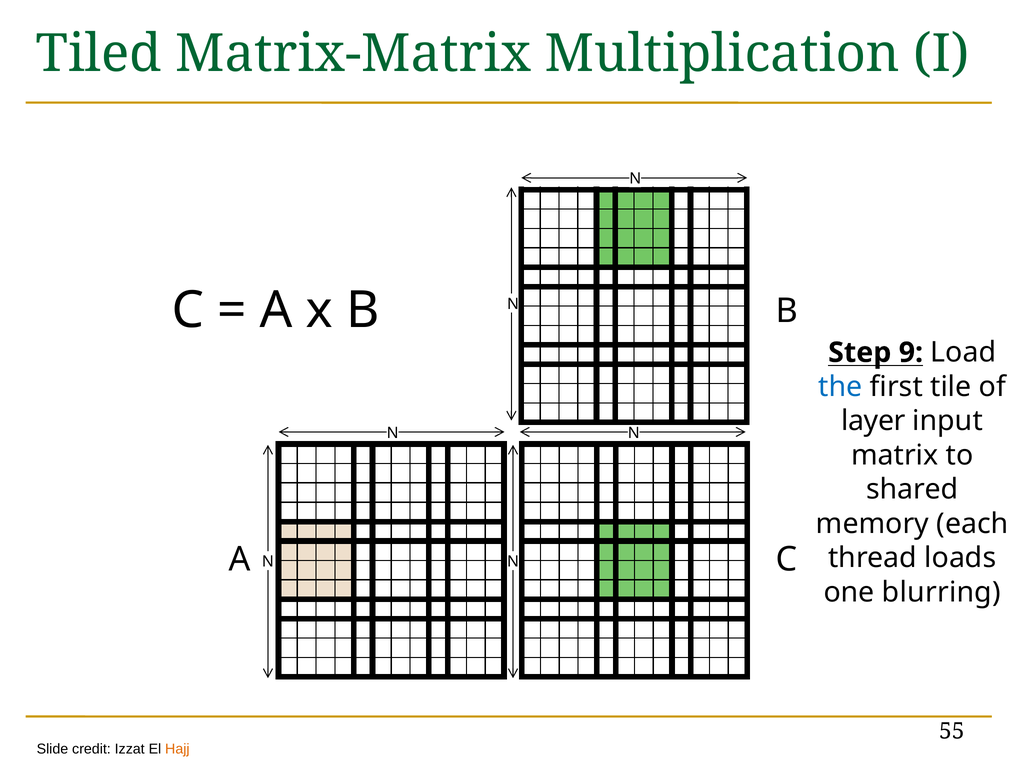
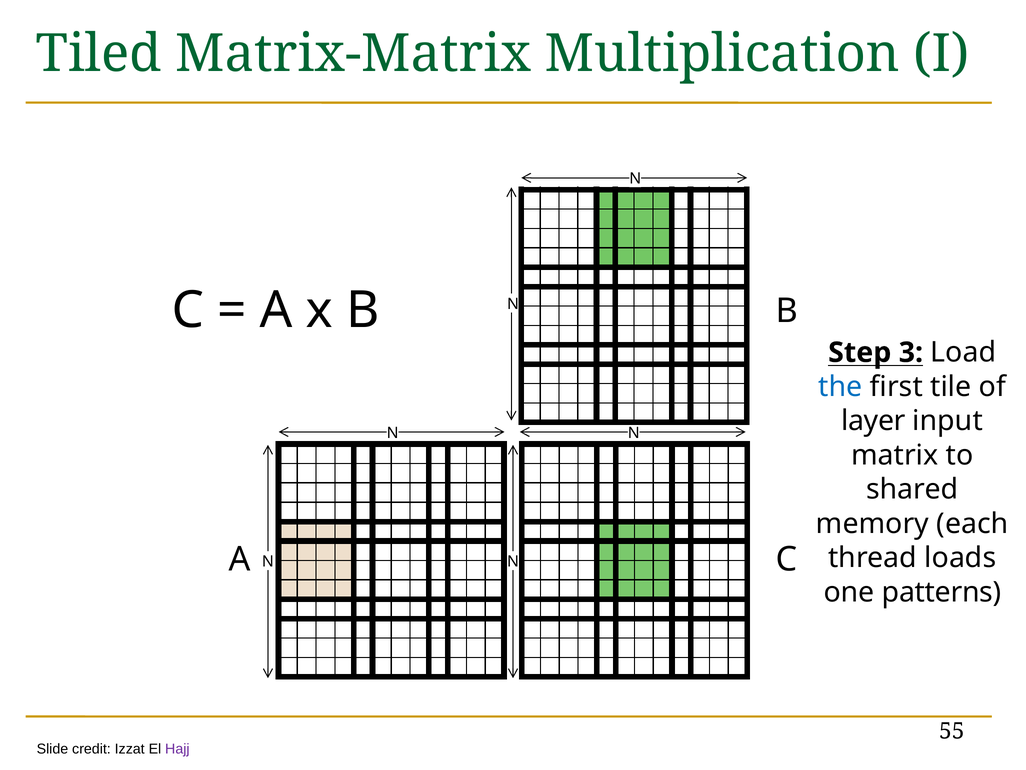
9: 9 -> 3
blurring: blurring -> patterns
Hajj colour: orange -> purple
